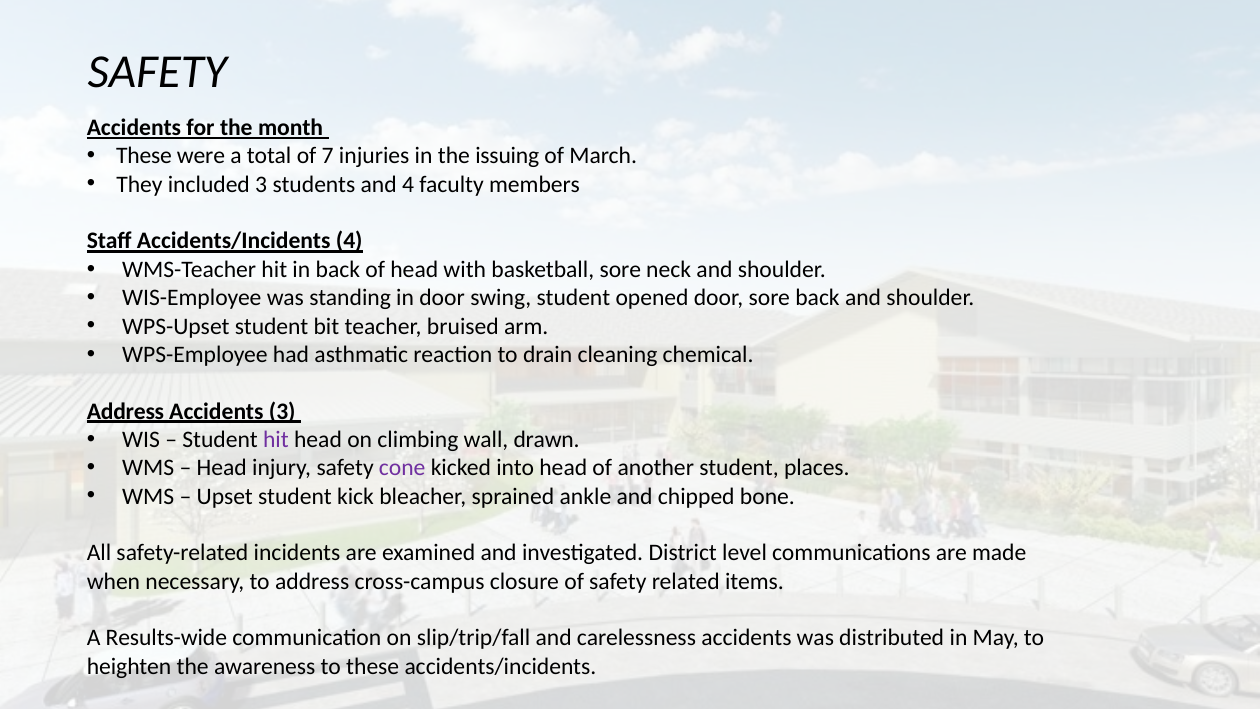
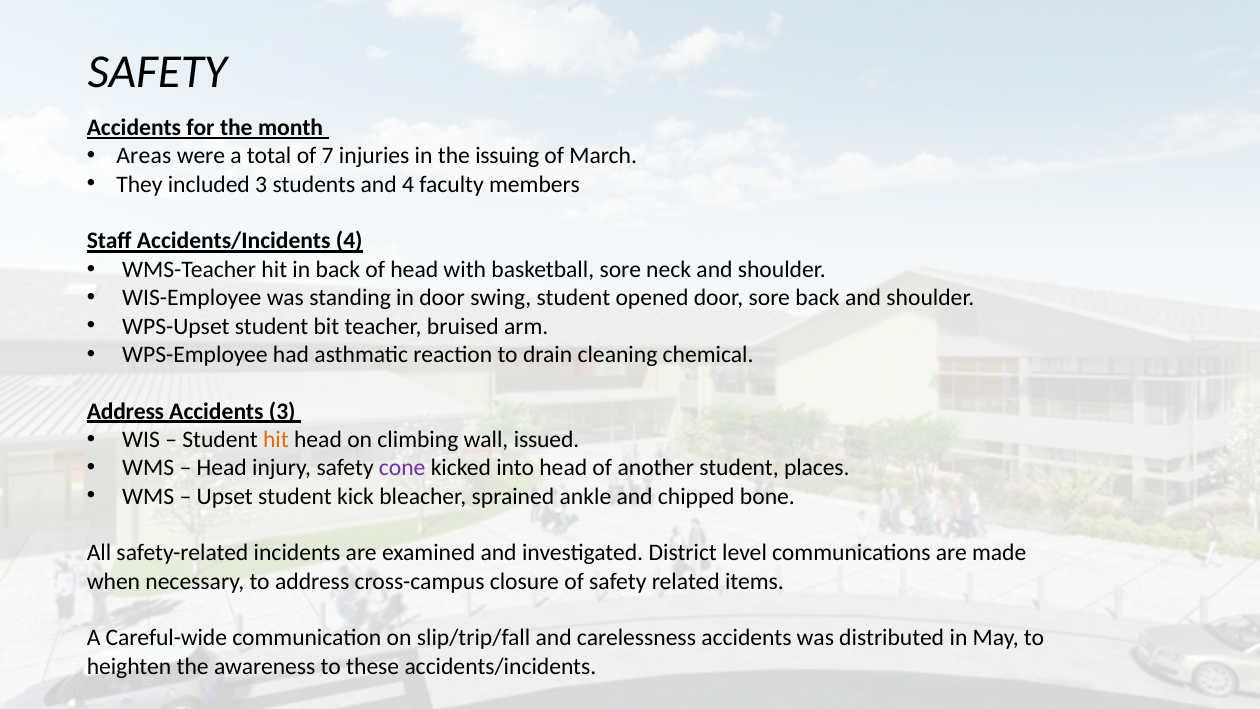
These at (144, 156): These -> Areas
hit at (276, 440) colour: purple -> orange
drawn: drawn -> issued
Results-wide: Results-wide -> Careful-wide
